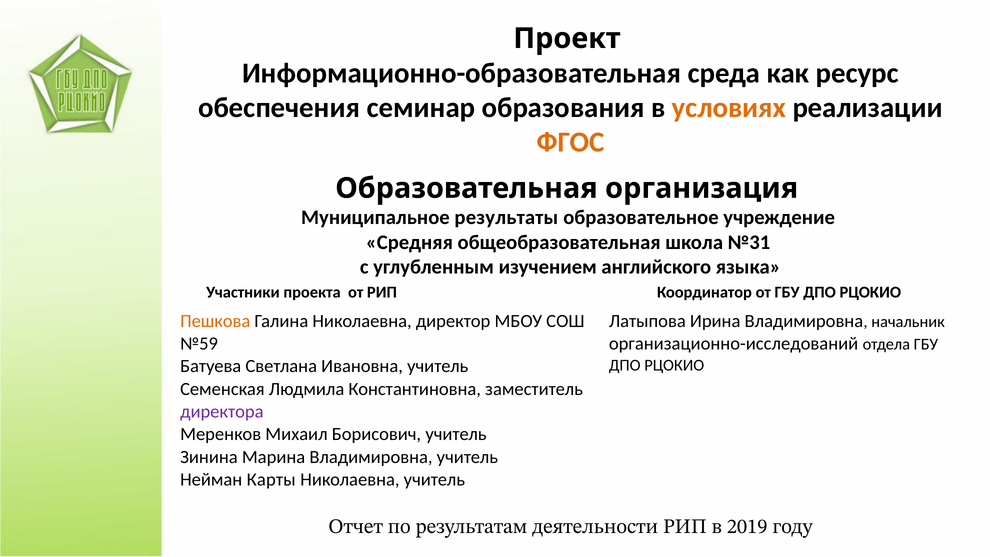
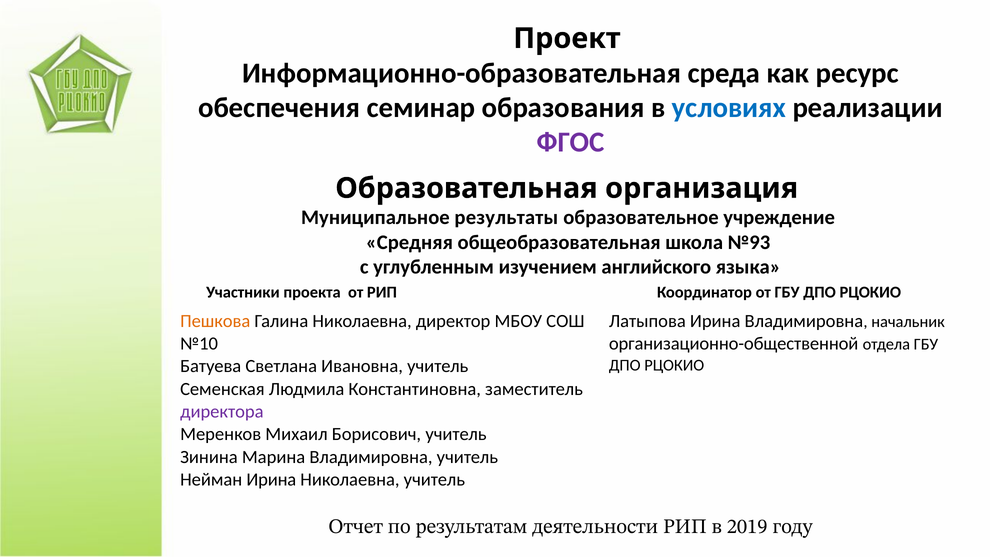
условиях colour: orange -> blue
ФГОС colour: orange -> purple
№31: №31 -> №93
№59: №59 -> №10
организационно-исследований: организационно-исследований -> организационно-общественной
Нейман Карты: Карты -> Ирина
